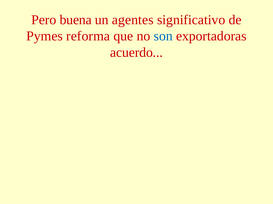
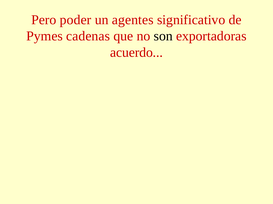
buena: buena -> poder
reforma: reforma -> cadenas
son colour: blue -> black
